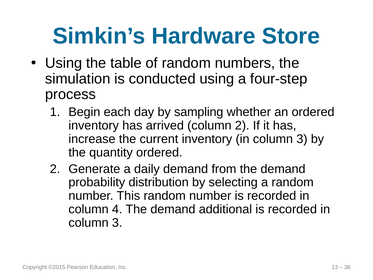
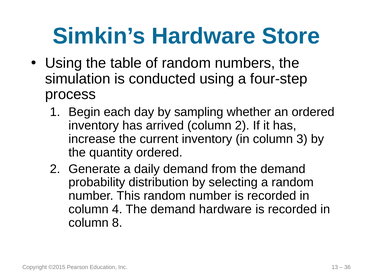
demand additional: additional -> hardware
3 at (117, 222): 3 -> 8
